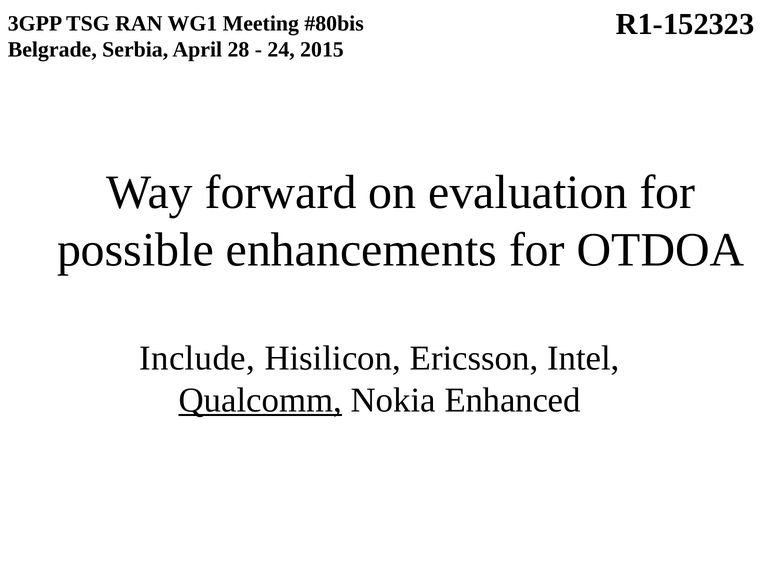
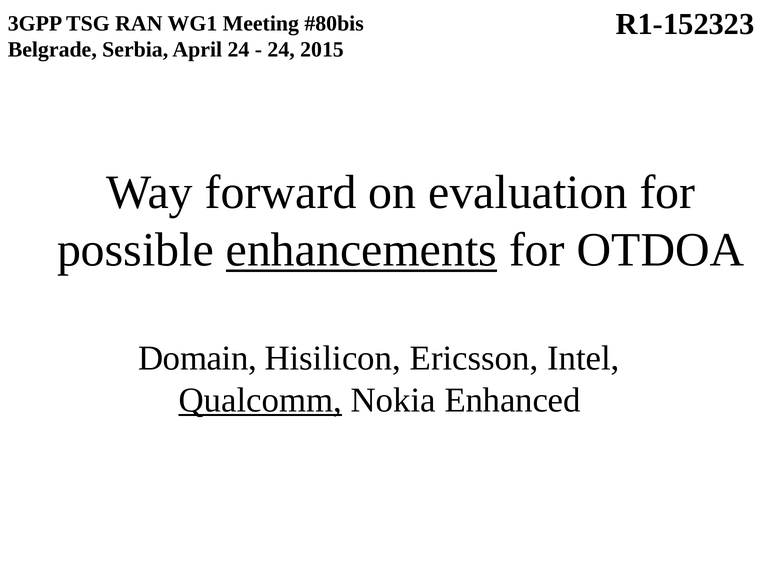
April 28: 28 -> 24
enhancements underline: none -> present
Include: Include -> Domain
